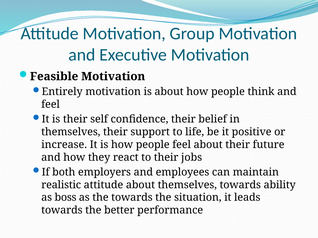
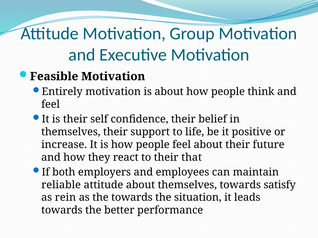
jobs: jobs -> that
realistic: realistic -> reliable
ability: ability -> satisfy
boss: boss -> rein
